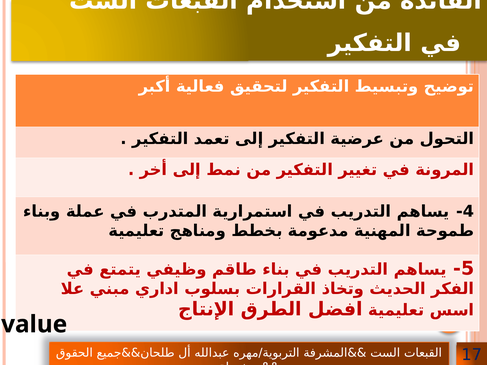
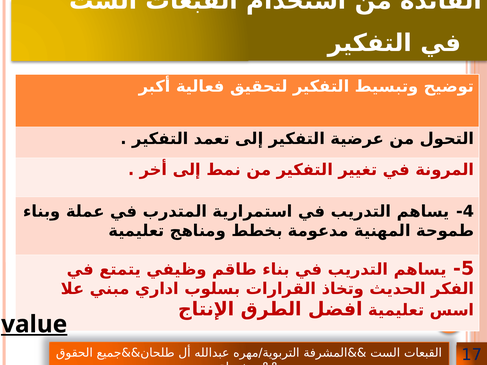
value underline: none -> present
